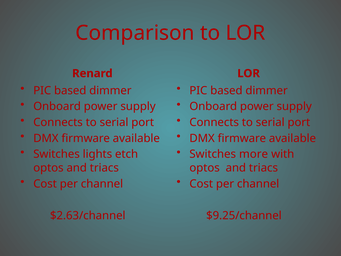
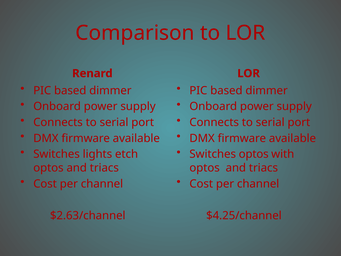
Switches more: more -> optos
$9.25/channel: $9.25/channel -> $4.25/channel
